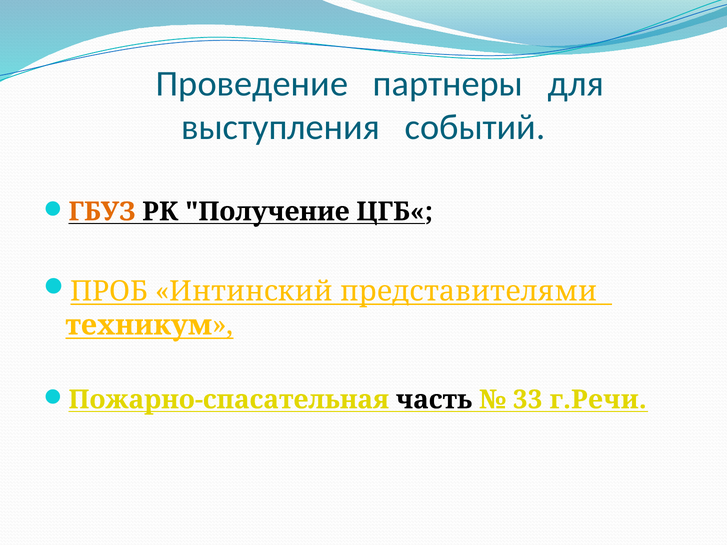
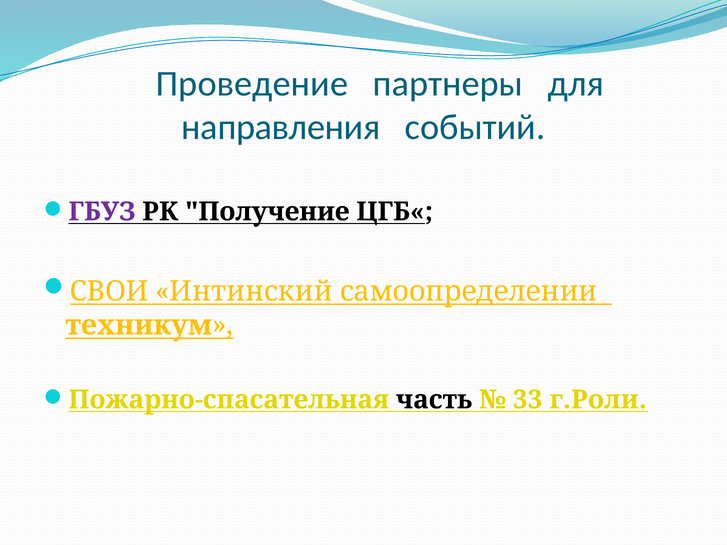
выступления: выступления -> направления
ГБУЗ colour: orange -> purple
ПРОБ: ПРОБ -> СВОИ
представителями: представителями -> самоопределении
г.Речи: г.Речи -> г.Роли
